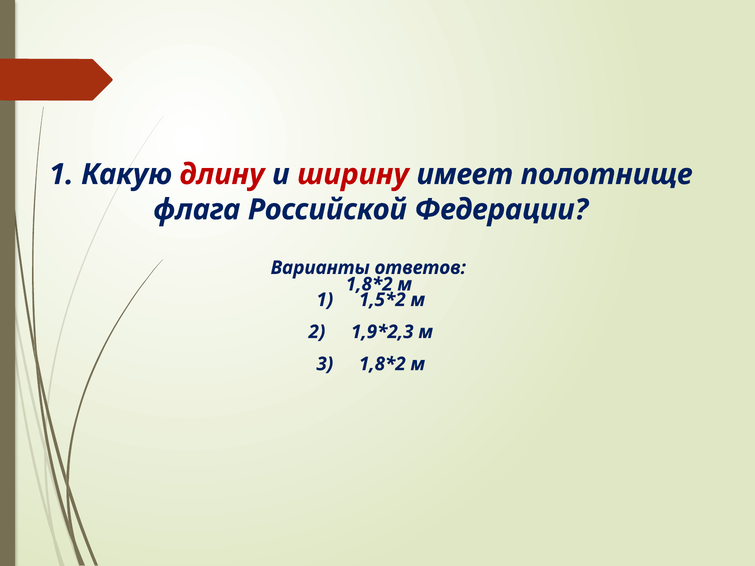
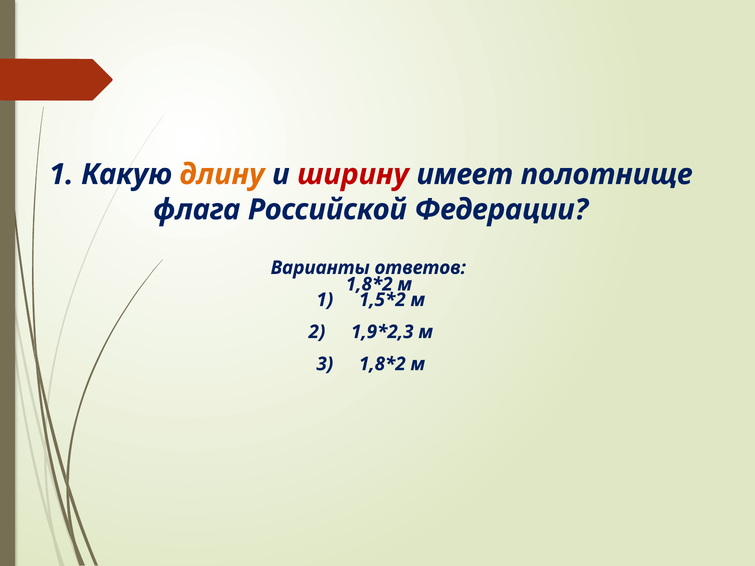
длину colour: red -> orange
